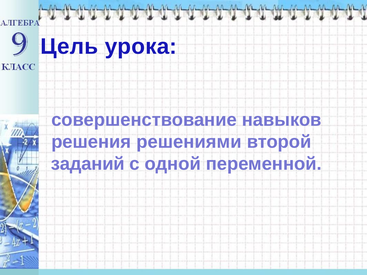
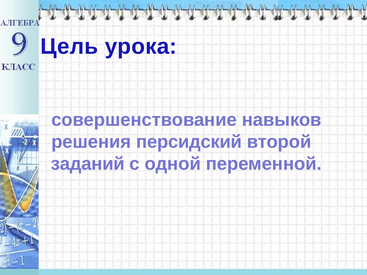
решениями: решениями -> персидский
